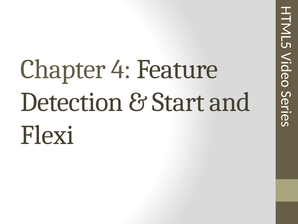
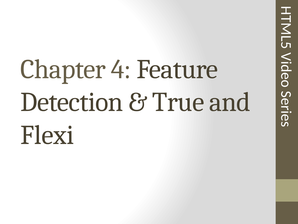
Start: Start -> True
